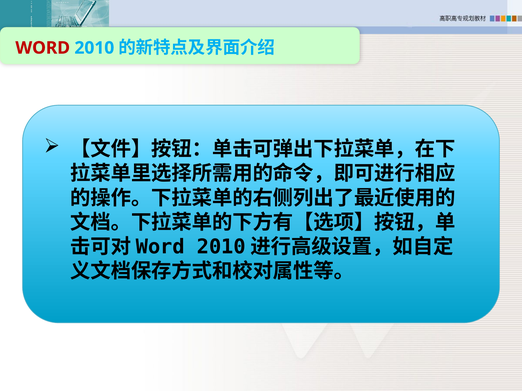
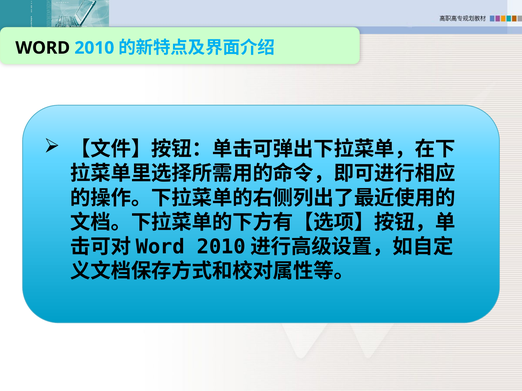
WORD colour: red -> black
